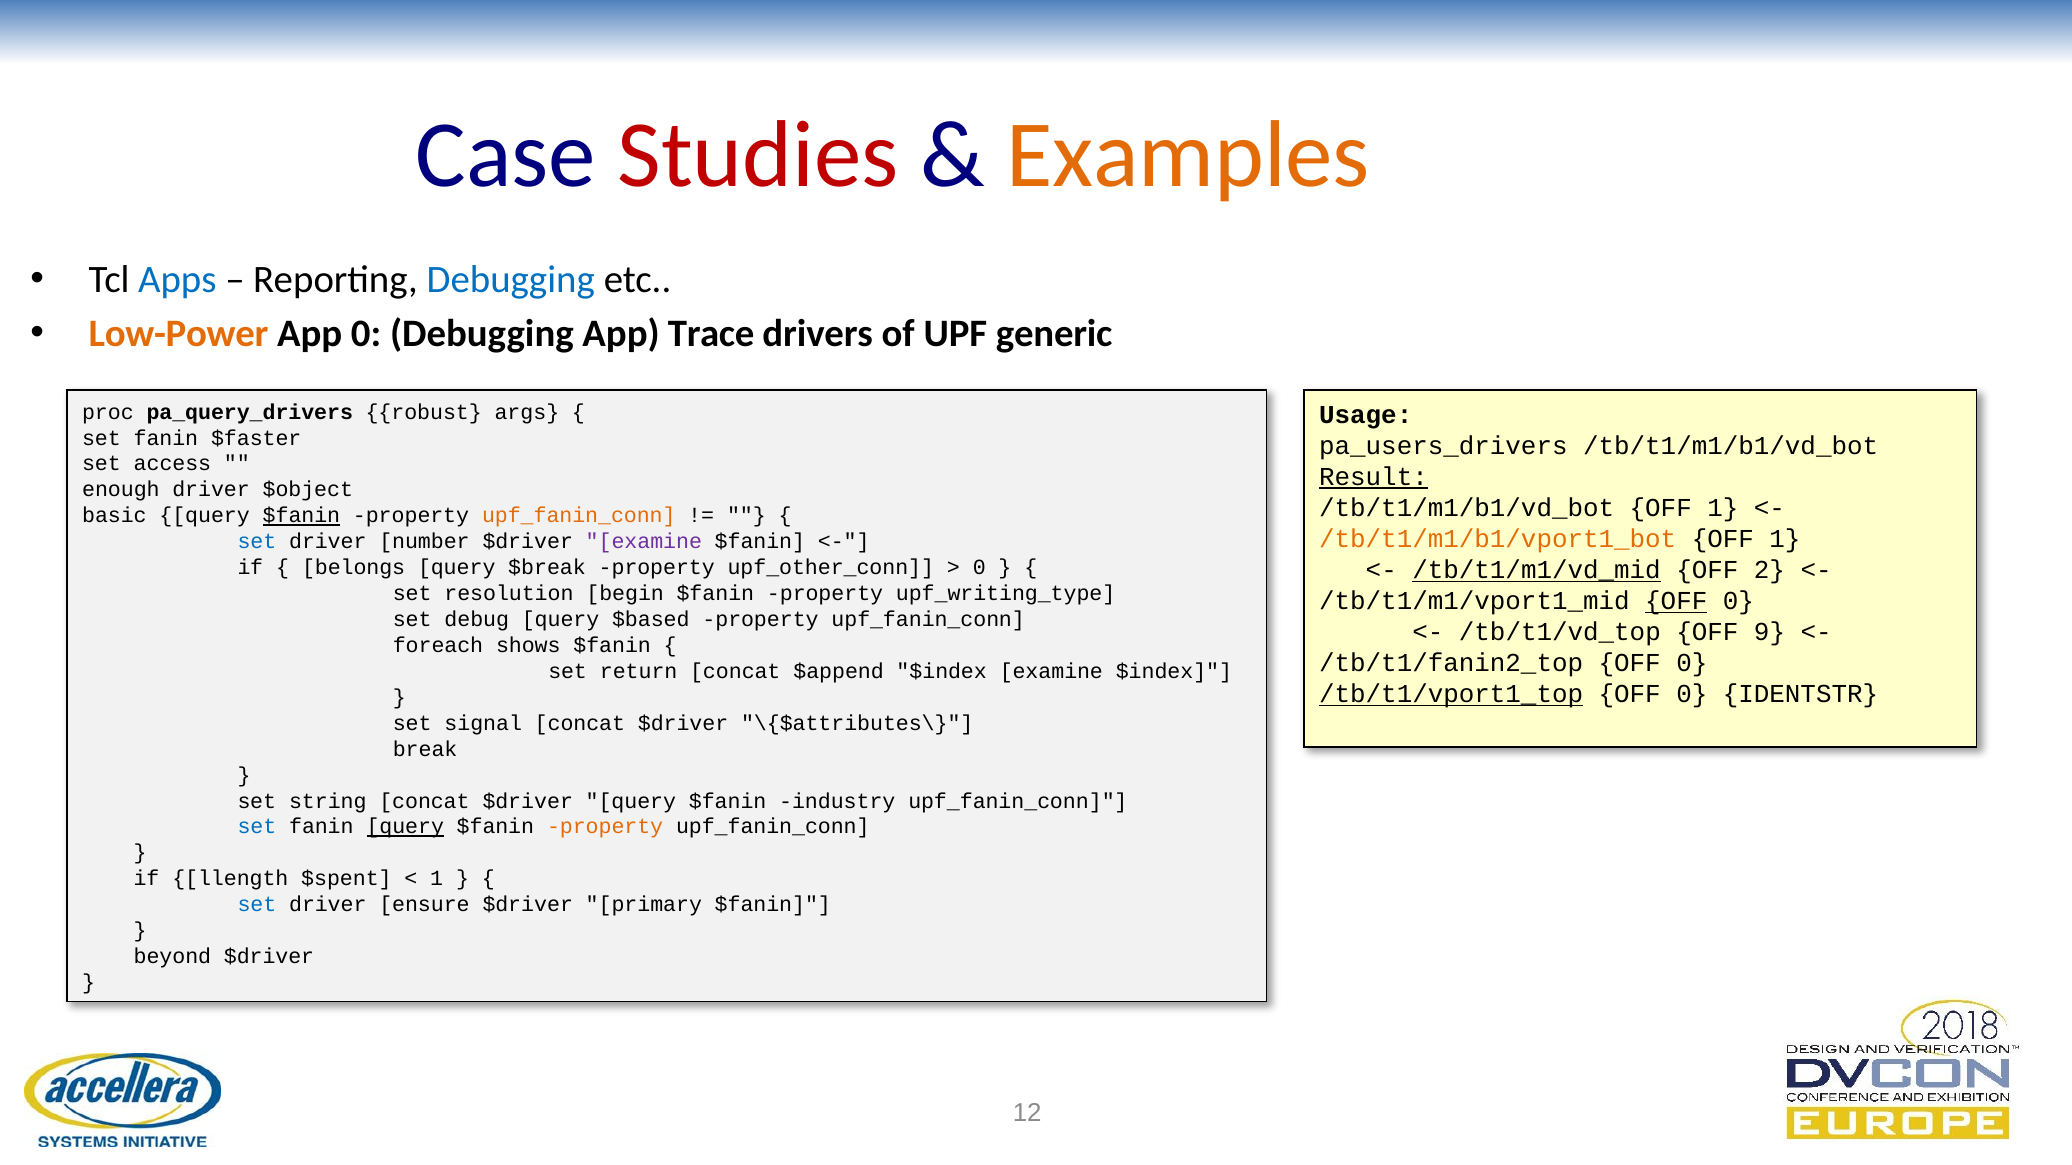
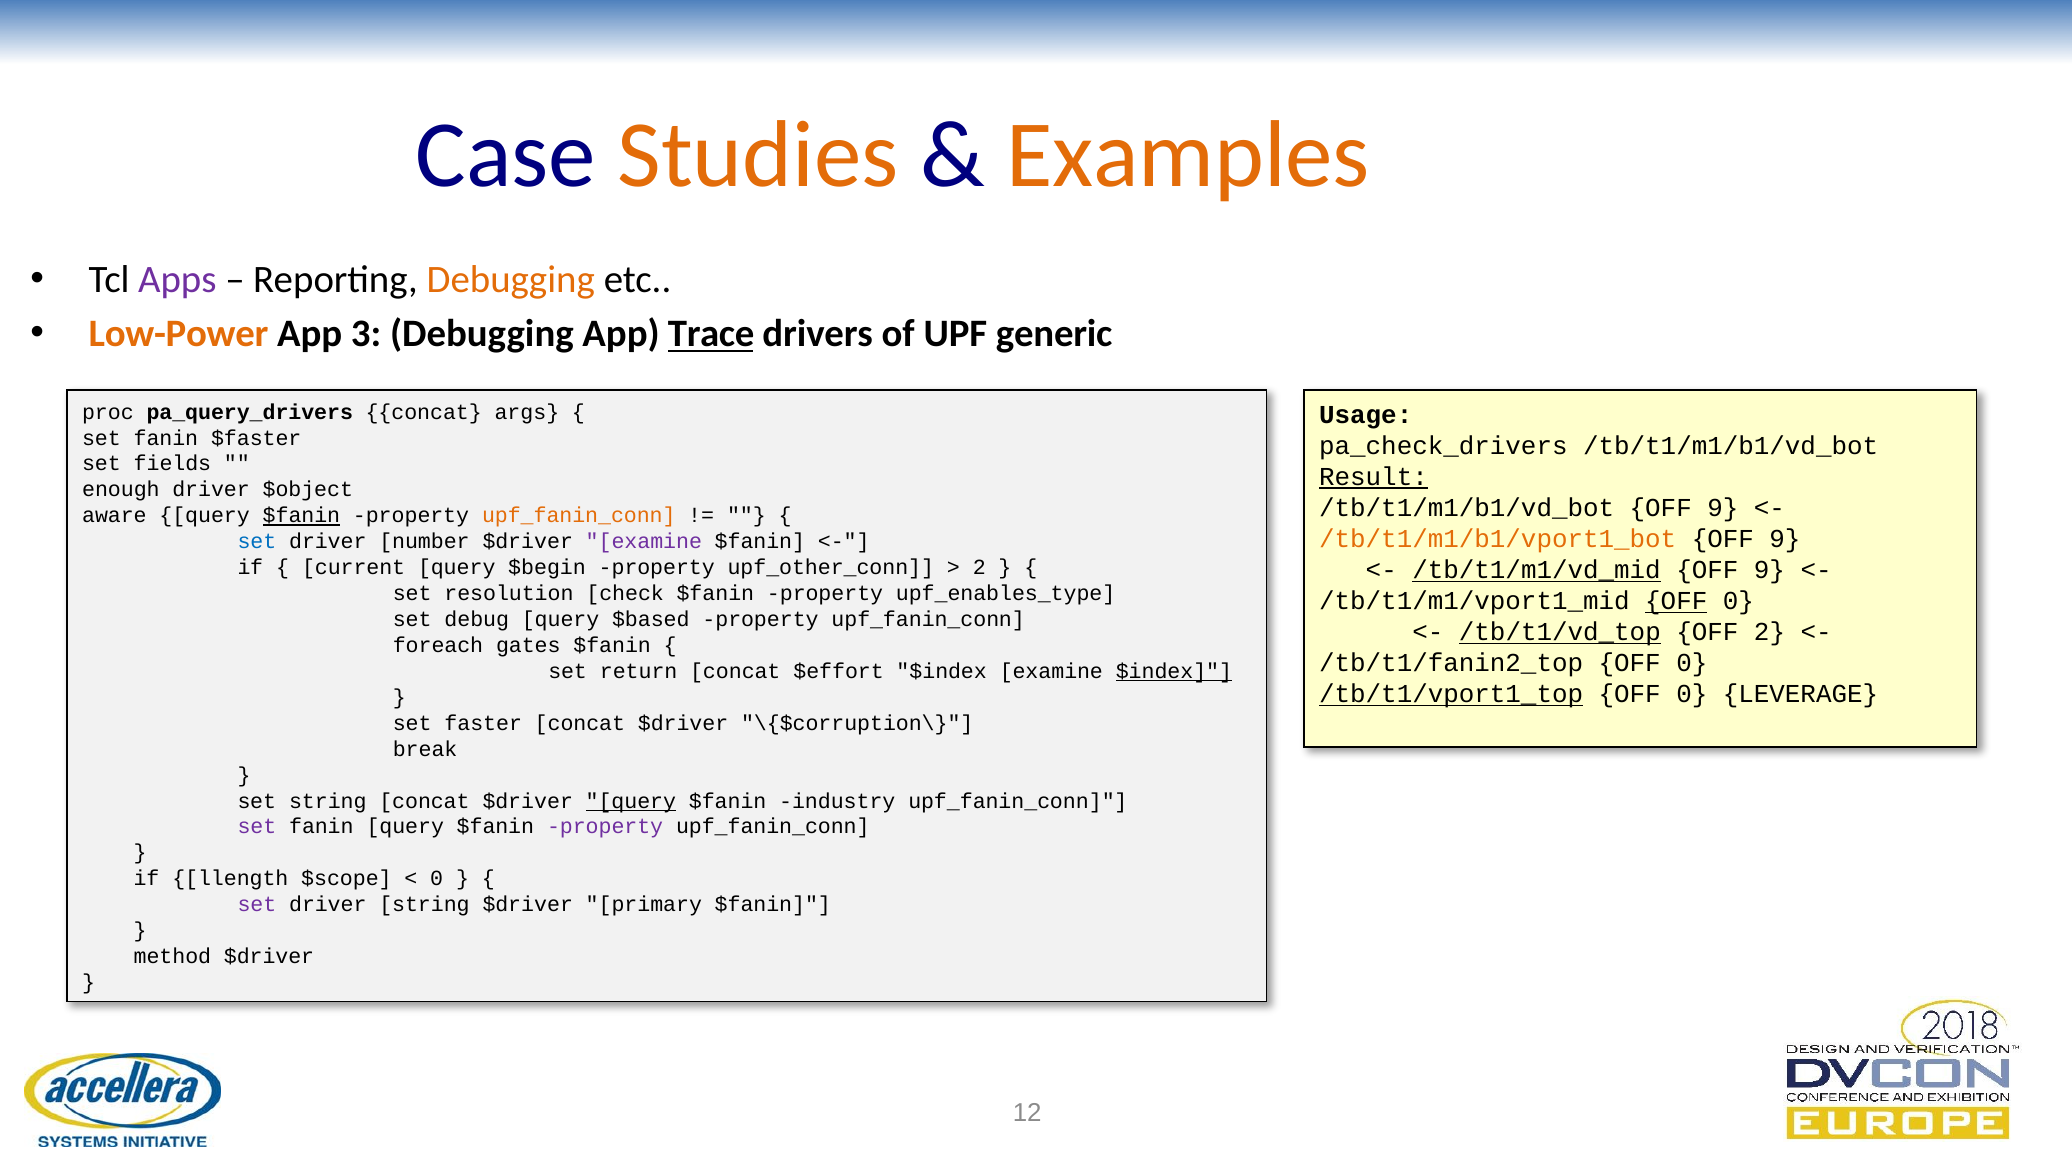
Studies colour: red -> orange
Apps colour: blue -> purple
Debugging at (511, 280) colour: blue -> orange
App 0: 0 -> 3
Trace underline: none -> present
pa_query_drivers robust: robust -> concat
pa_users_drivers: pa_users_drivers -> pa_check_drivers
access: access -> fields
/tb/t1/m1/b1/vd_bot OFF 1: 1 -> 9
basic: basic -> aware
1 at (1785, 539): 1 -> 9
belongs: belongs -> current
$break: $break -> $begin
0 at (979, 568): 0 -> 2
2 at (1769, 570): 2 -> 9
begin: begin -> check
upf_writing_type: upf_writing_type -> upf_enables_type
/tb/t1/vd_top underline: none -> present
OFF 9: 9 -> 2
shows: shows -> gates
$append: $append -> $effort
$index at (1174, 672) underline: none -> present
IDENTSTR: IDENTSTR -> LEVERAGE
signal: signal -> faster
\{$attributes\: \{$attributes\ -> \{$corruption\
query at (631, 801) underline: none -> present
set at (257, 827) colour: blue -> purple
query at (405, 827) underline: present -> none
property at (605, 827) colour: orange -> purple
$spent: $spent -> $scope
1 at (437, 879): 1 -> 0
set at (257, 905) colour: blue -> purple
driver ensure: ensure -> string
beyond: beyond -> method
